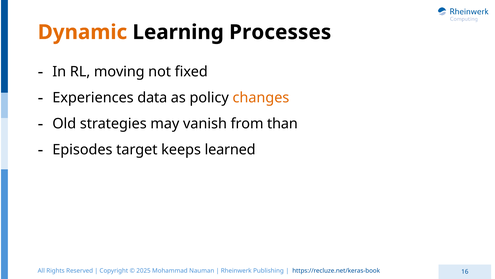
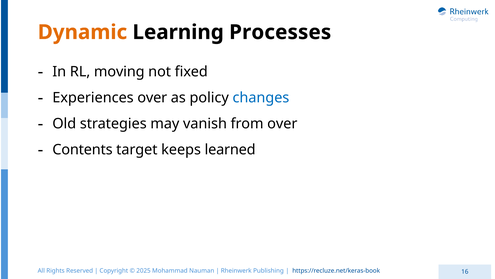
Experiences data: data -> over
changes colour: orange -> blue
from than: than -> over
Episodes: Episodes -> Contents
